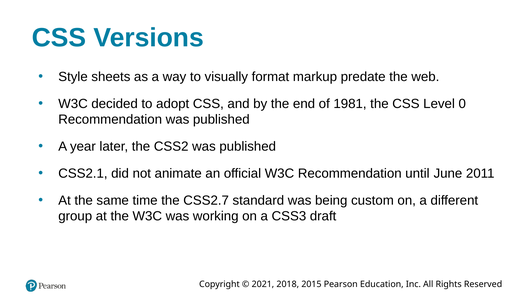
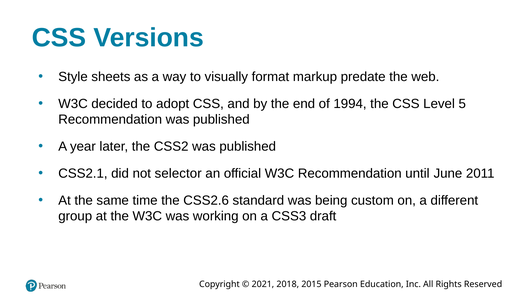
1981: 1981 -> 1994
0: 0 -> 5
animate: animate -> selector
CSS2.7: CSS2.7 -> CSS2.6
